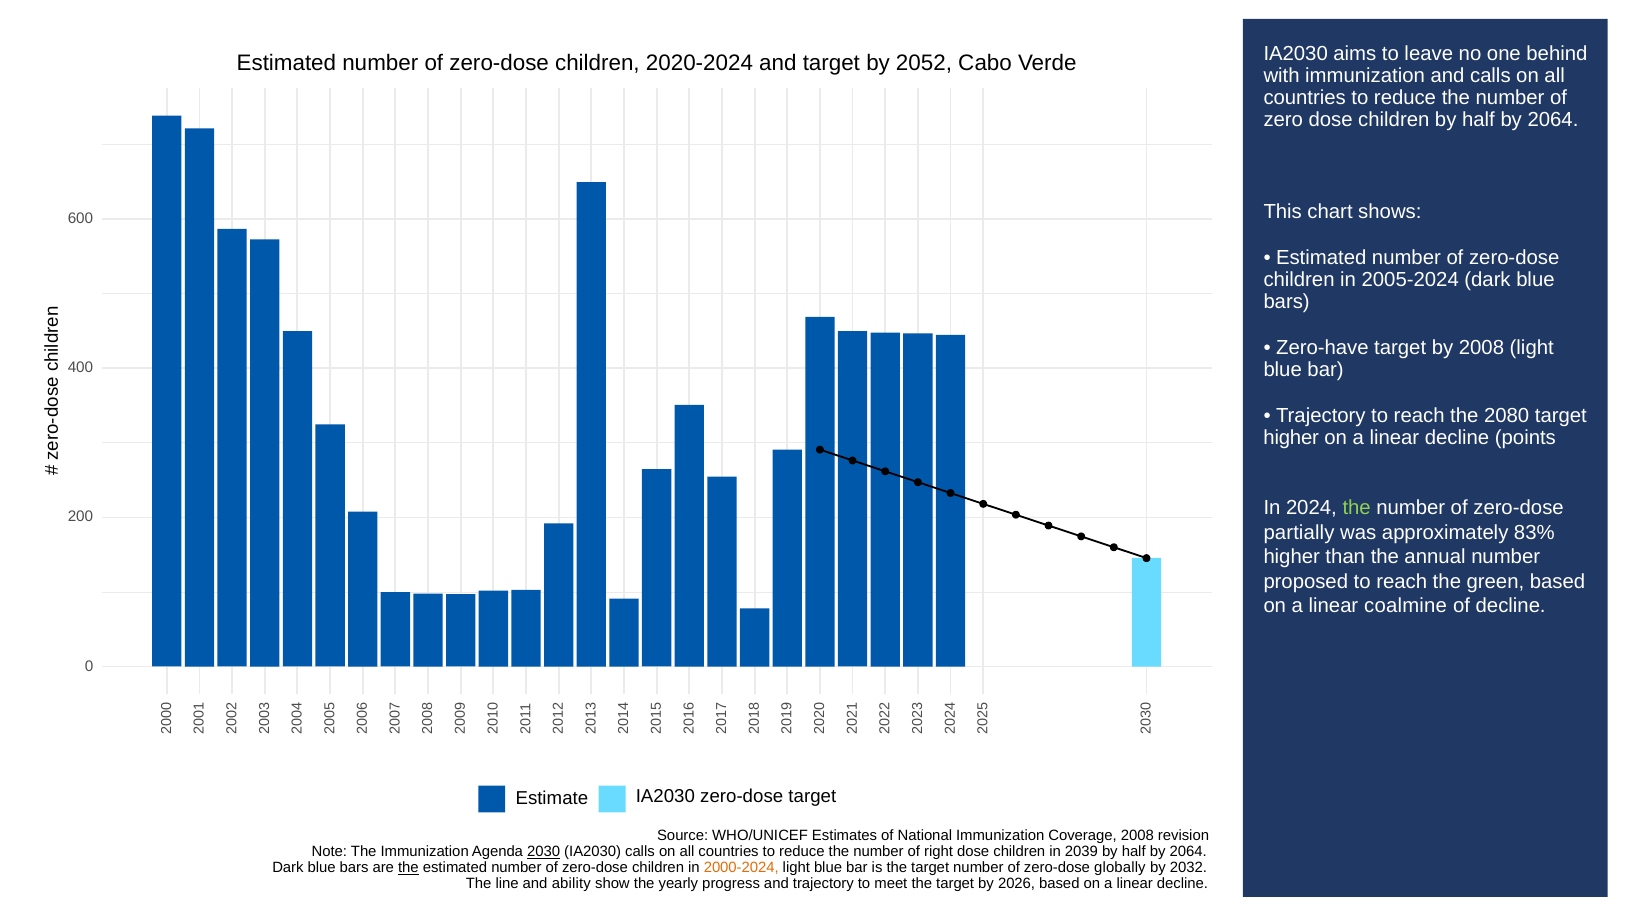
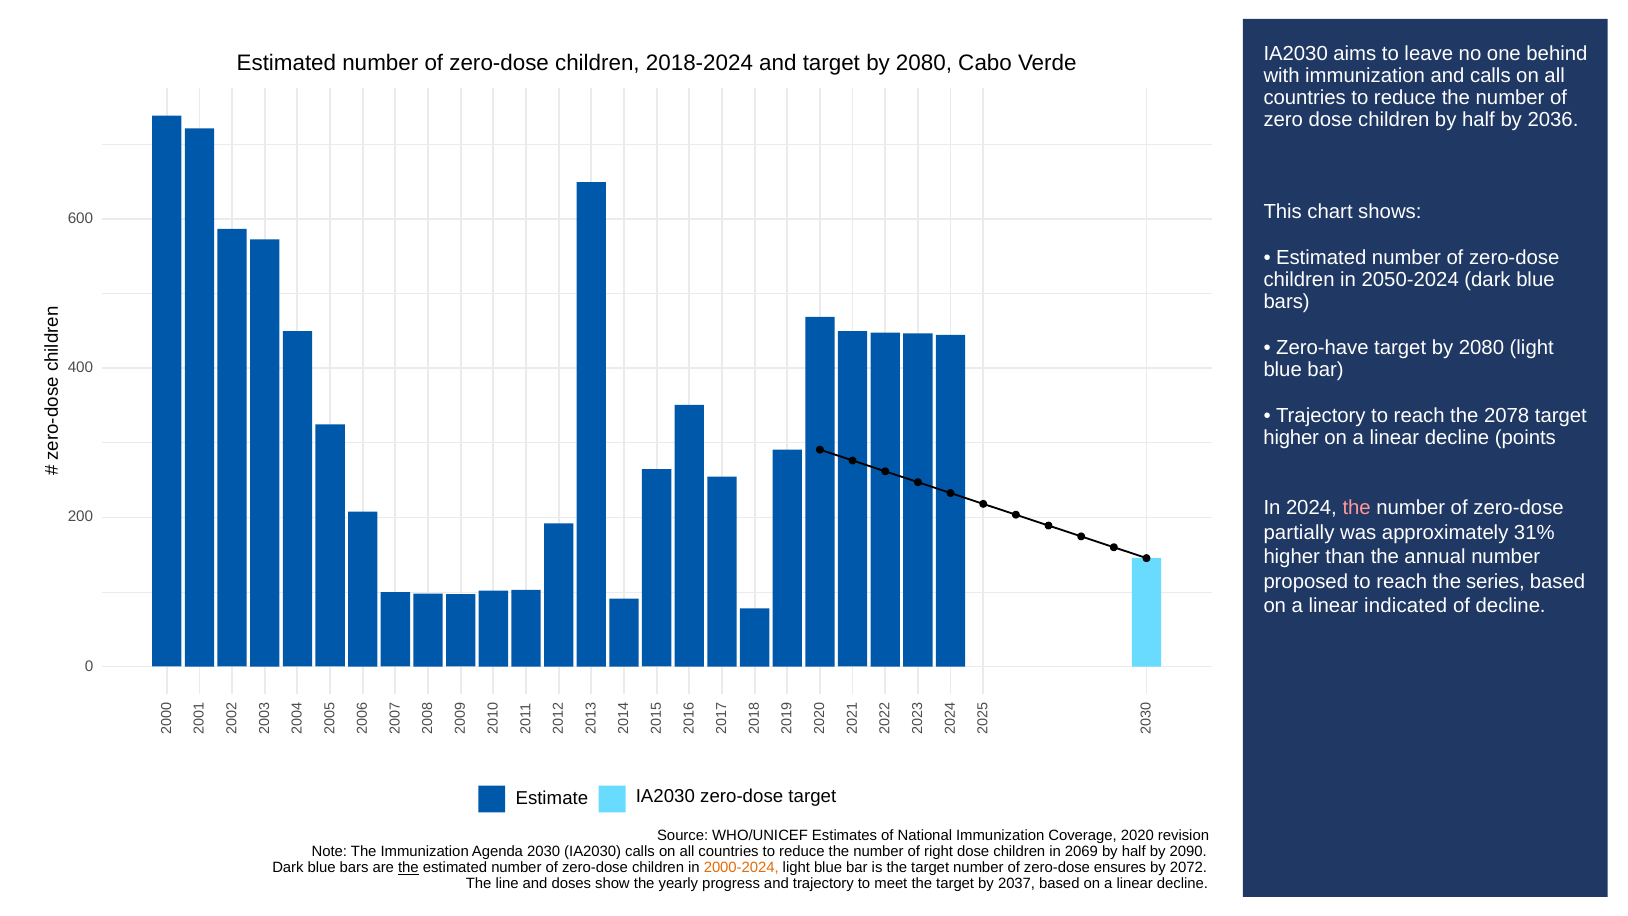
2020-2024: 2020-2024 -> 2018-2024
and target by 2052: 2052 -> 2080
2064 at (1553, 119): 2064 -> 2036
2005-2024: 2005-2024 -> 2050-2024
2008 at (1481, 347): 2008 -> 2080
2080: 2080 -> 2078
the at (1357, 508) colour: light green -> pink
83%: 83% -> 31%
green: green -> series
coalmine: coalmine -> indicated
Coverage 2008: 2008 -> 2020
2030 underline: present -> none
2039: 2039 -> 2069
2064 at (1188, 851): 2064 -> 2090
globally: globally -> ensures
2032: 2032 -> 2072
ability: ability -> doses
2026: 2026 -> 2037
